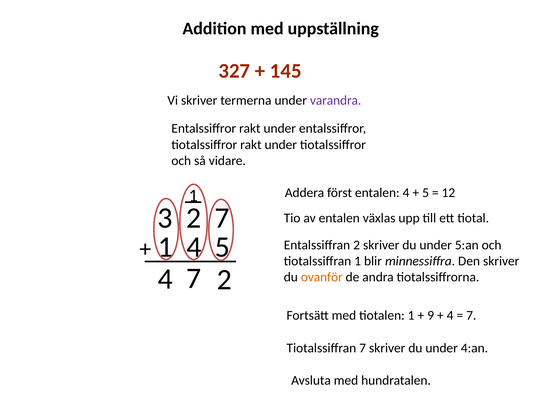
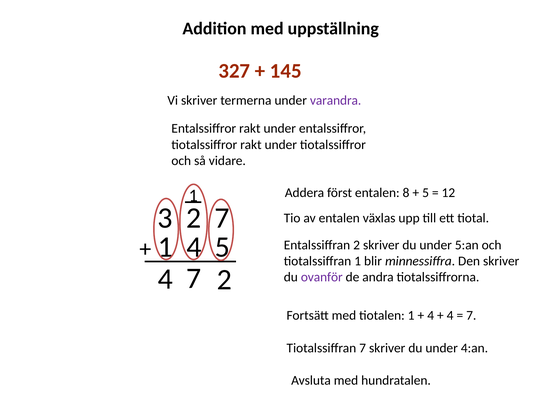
entalen 4: 4 -> 8
ovanför colour: orange -> purple
9 at (431, 316): 9 -> 4
